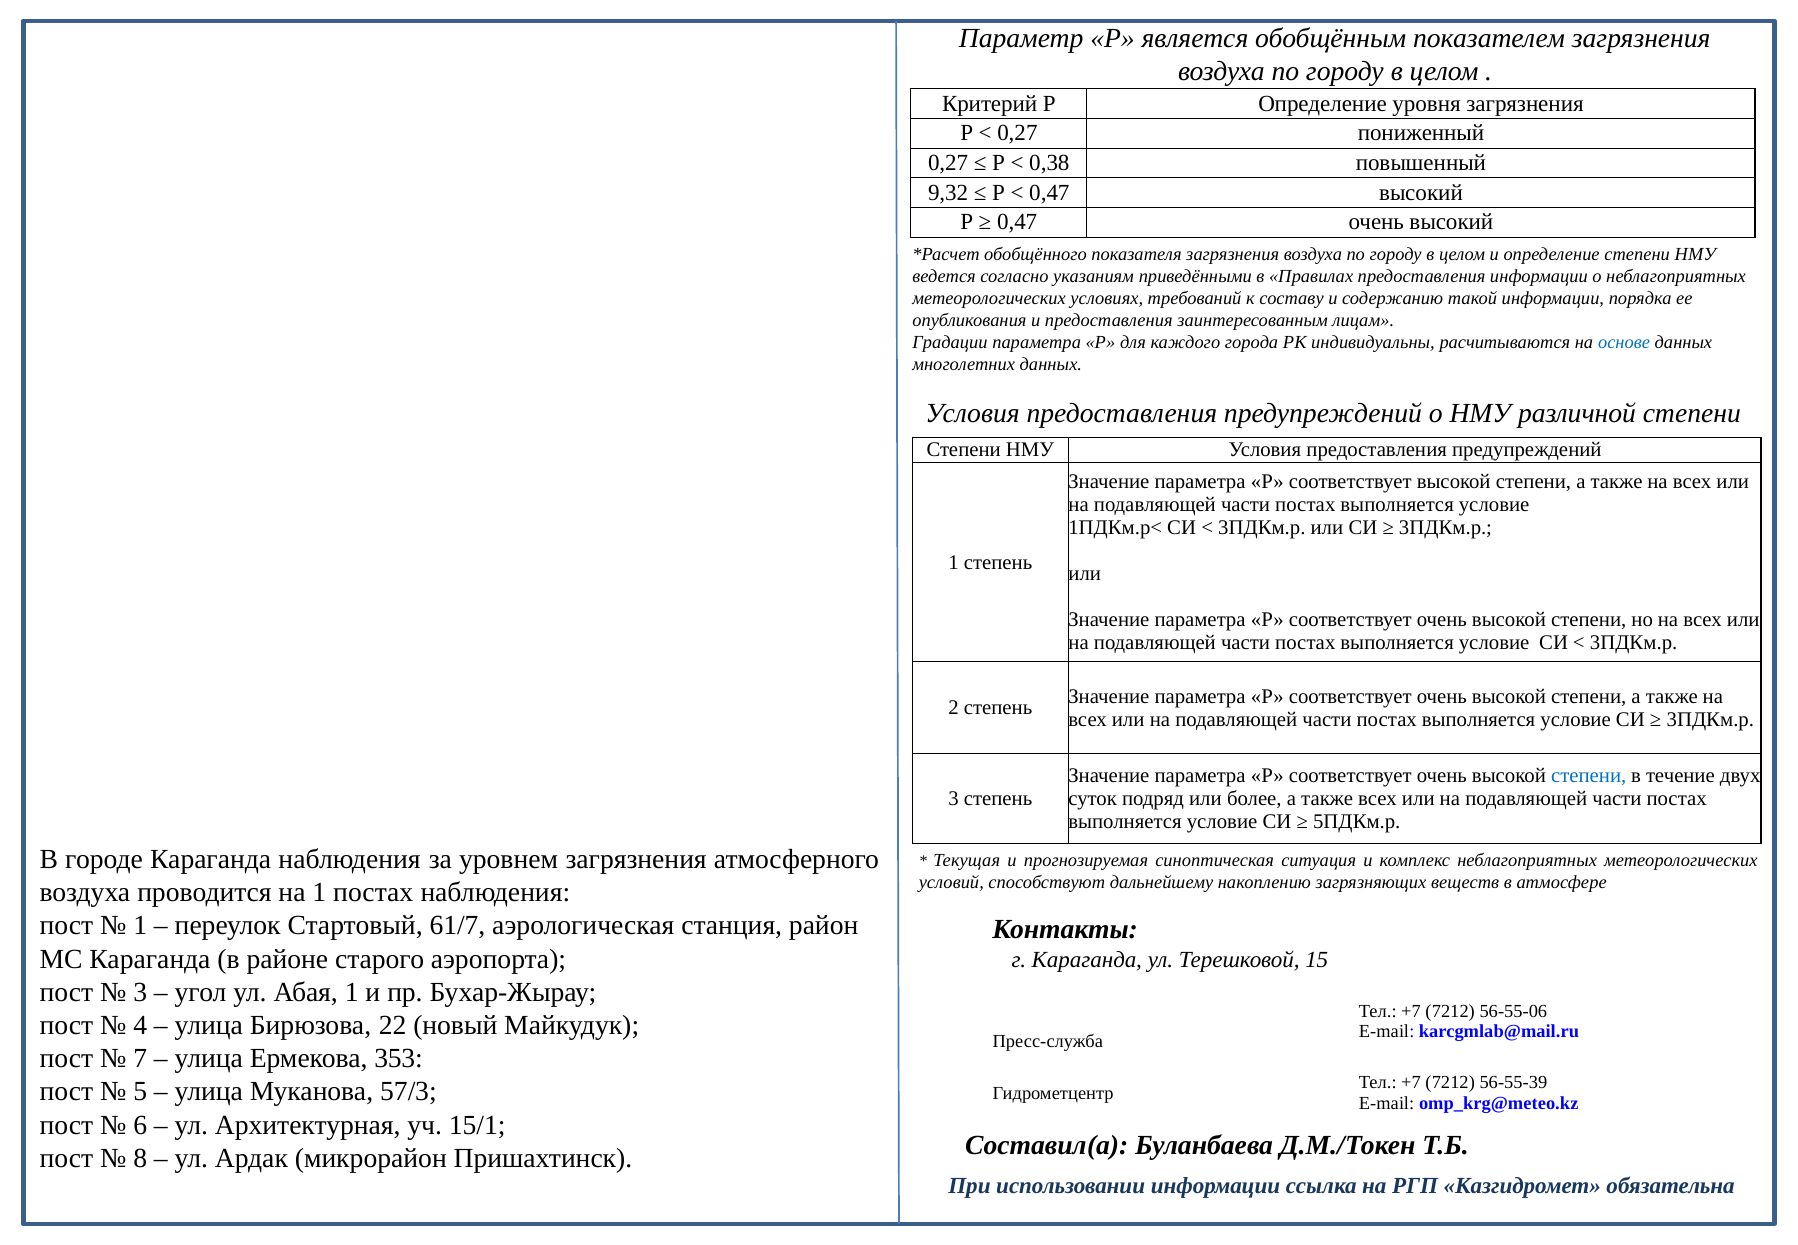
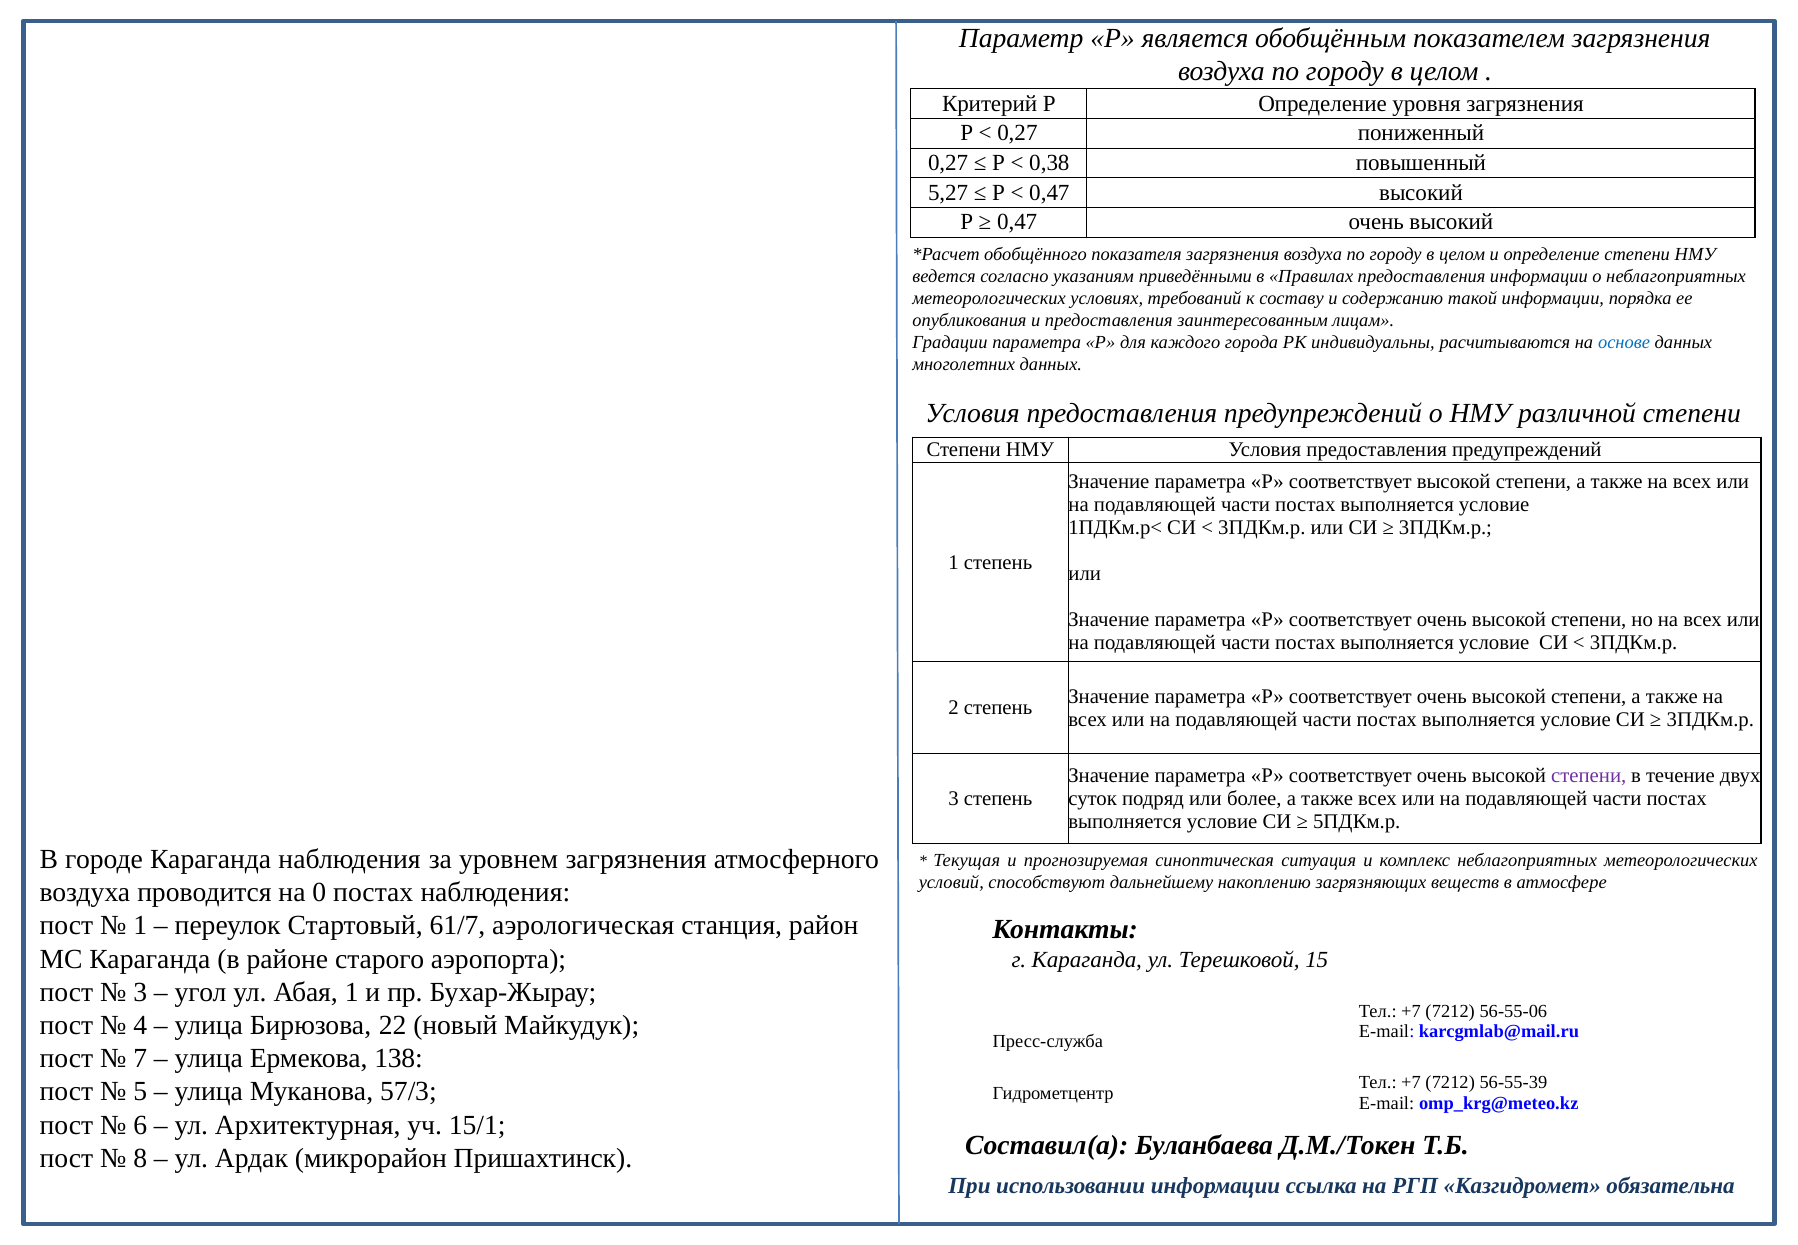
9,32: 9,32 -> 5,27
степени at (1589, 776) colour: blue -> purple
на 1: 1 -> 0
353: 353 -> 138
